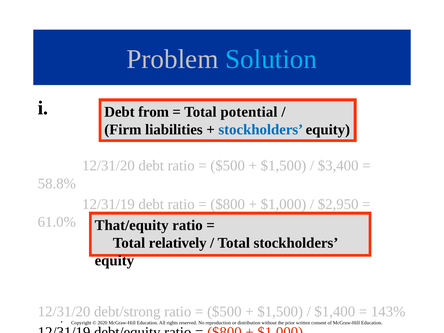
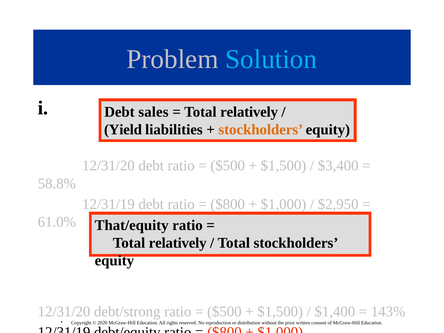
from: from -> sales
potential at (249, 112): potential -> relatively
Firm: Firm -> Yield
stockholders at (261, 130) colour: blue -> orange
